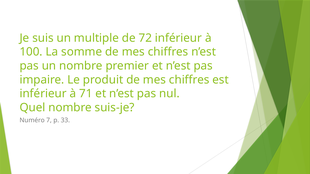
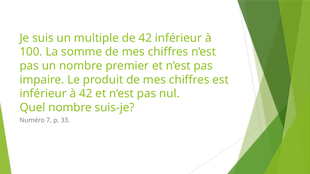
de 72: 72 -> 42
à 71: 71 -> 42
